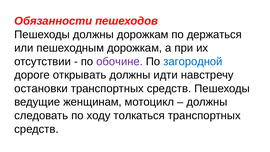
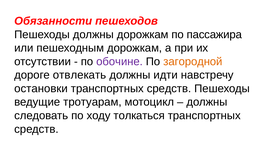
держаться: держаться -> пассажира
загородной colour: blue -> orange
открывать: открывать -> отвлекать
женщинам: женщинам -> тротуарам
